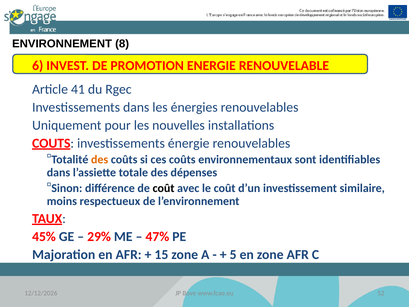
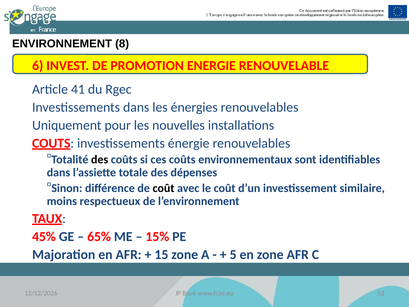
des at (100, 160) colour: orange -> black
29%: 29% -> 65%
47%: 47% -> 15%
